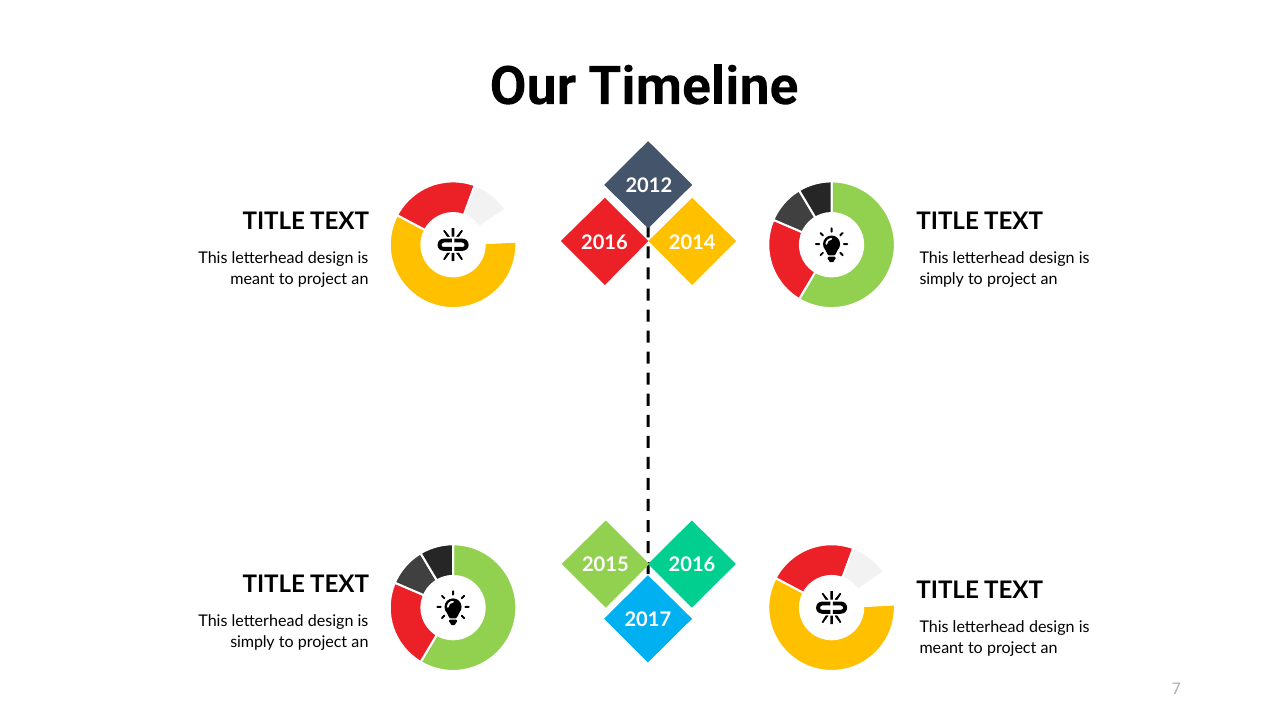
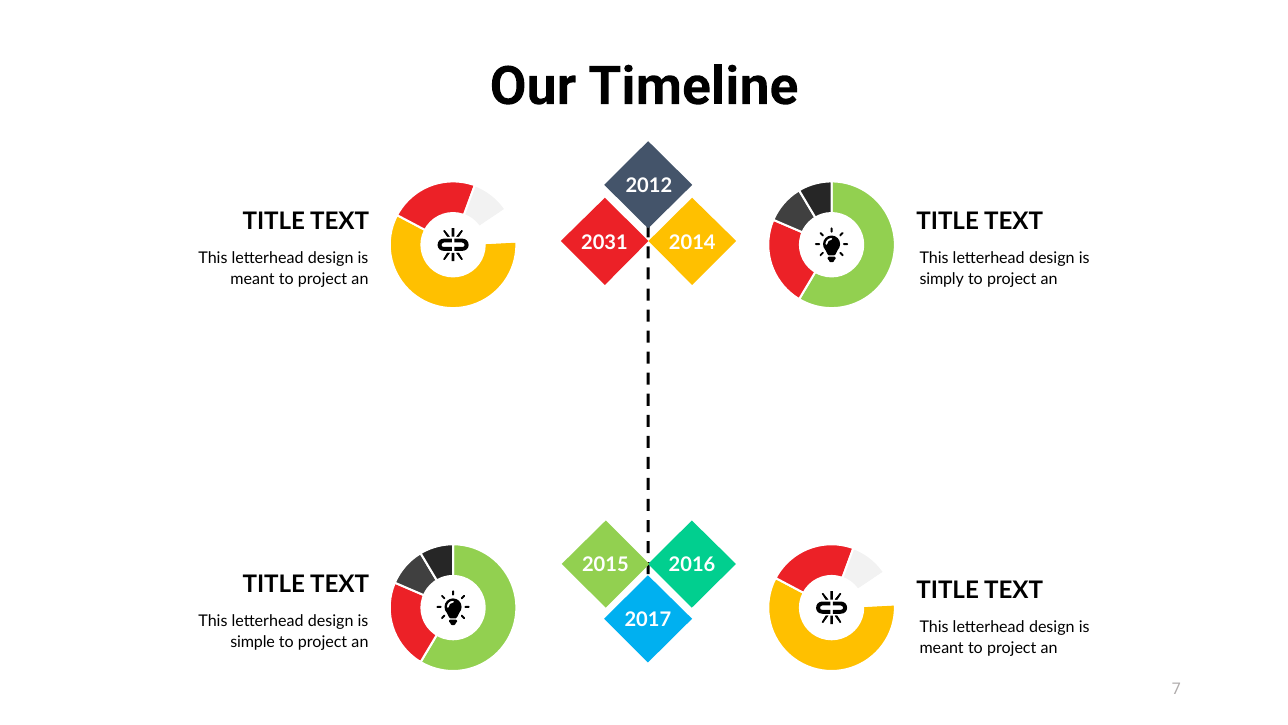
2016 at (604, 242): 2016 -> 2031
simply at (253, 642): simply -> simple
